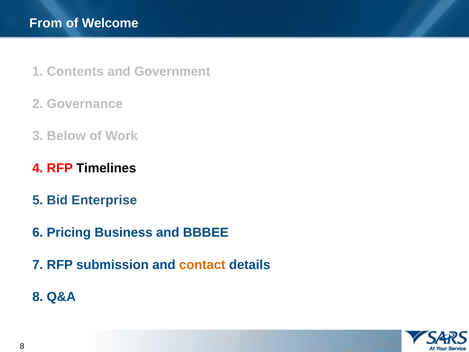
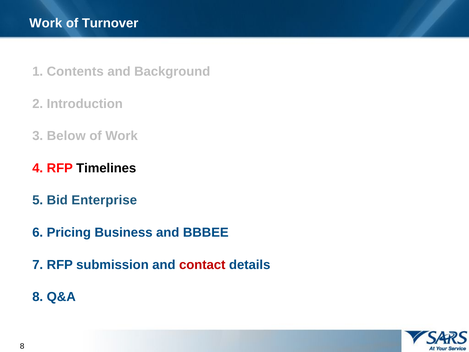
From at (46, 23): From -> Work
Welcome: Welcome -> Turnover
Government: Government -> Background
Governance: Governance -> Introduction
contact colour: orange -> red
